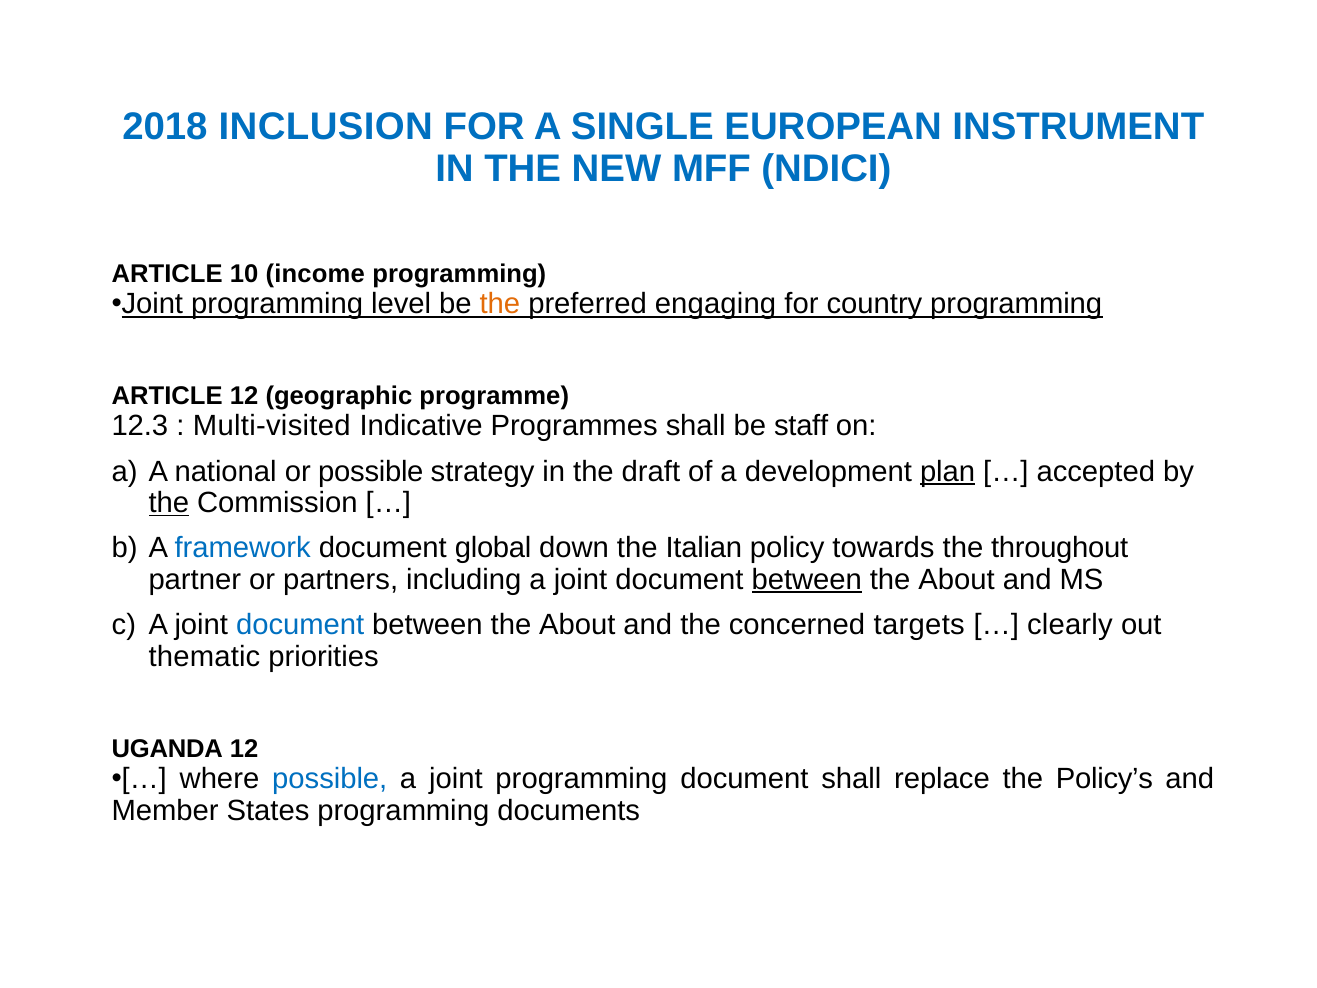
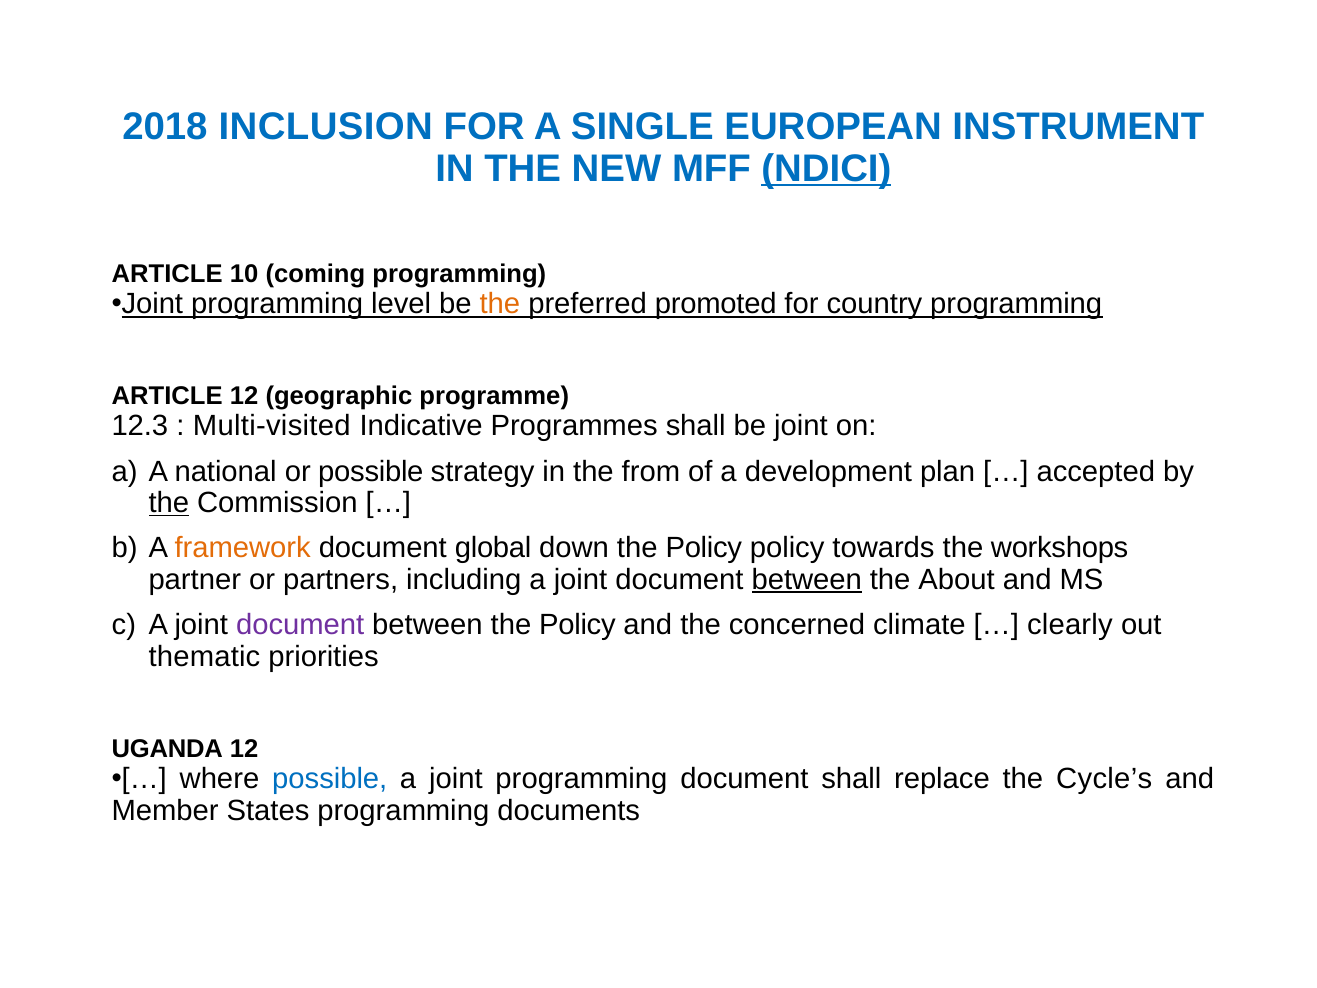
NDICI underline: none -> present
income: income -> coming
engaging: engaging -> promoted
be staff: staff -> joint
draft: draft -> from
plan underline: present -> none
framework colour: blue -> orange
down the Italian: Italian -> Policy
throughout: throughout -> workshops
document at (300, 625) colour: blue -> purple
About at (577, 625): About -> Policy
targets: targets -> climate
Policy’s: Policy’s -> Cycle’s
